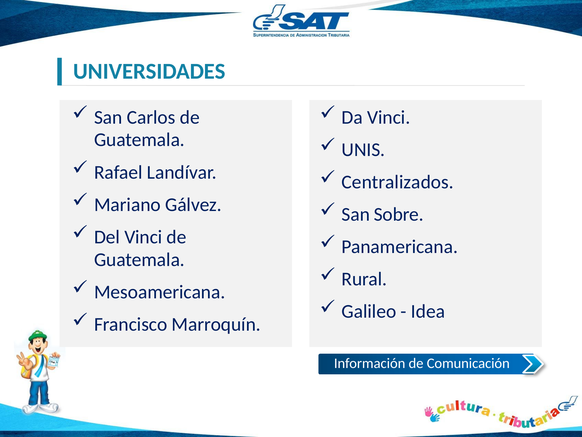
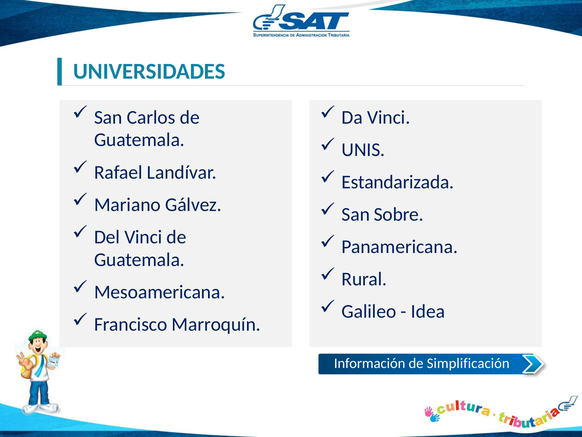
Centralizados: Centralizados -> Estandarizada
Comunicación: Comunicación -> Simplificación
